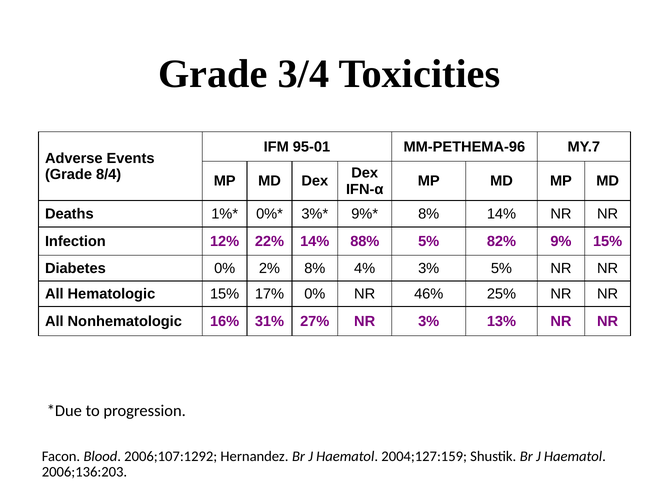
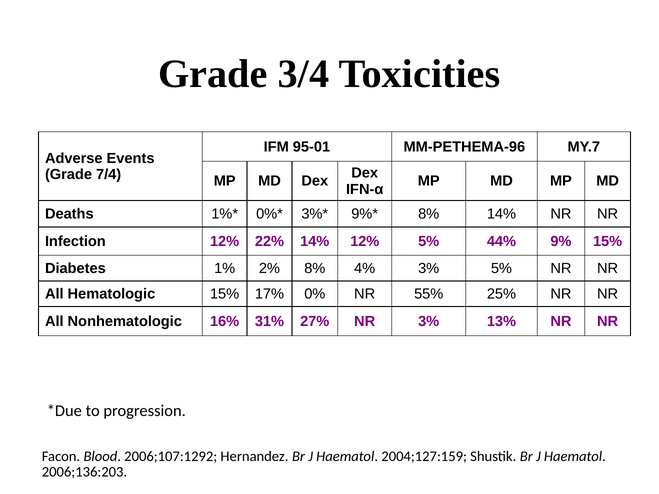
8/4: 8/4 -> 7/4
14% 88%: 88% -> 12%
82%: 82% -> 44%
Diabetes 0%: 0% -> 1%
46%: 46% -> 55%
